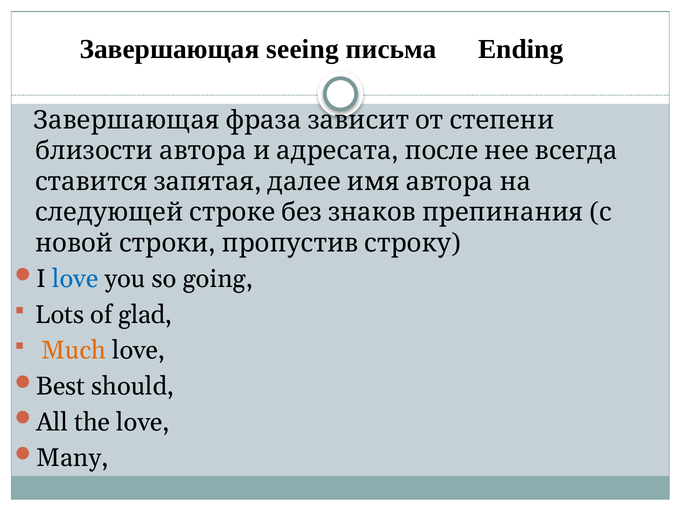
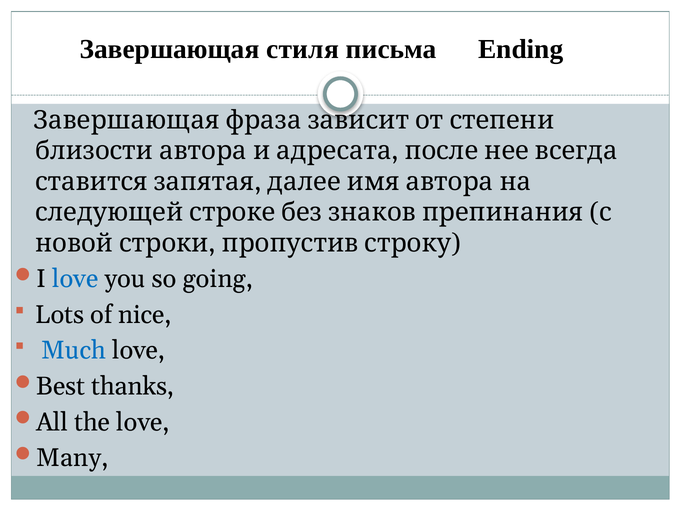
seeing: seeing -> стиля
glad: glad -> nice
Much colour: orange -> blue
should: should -> thanks
